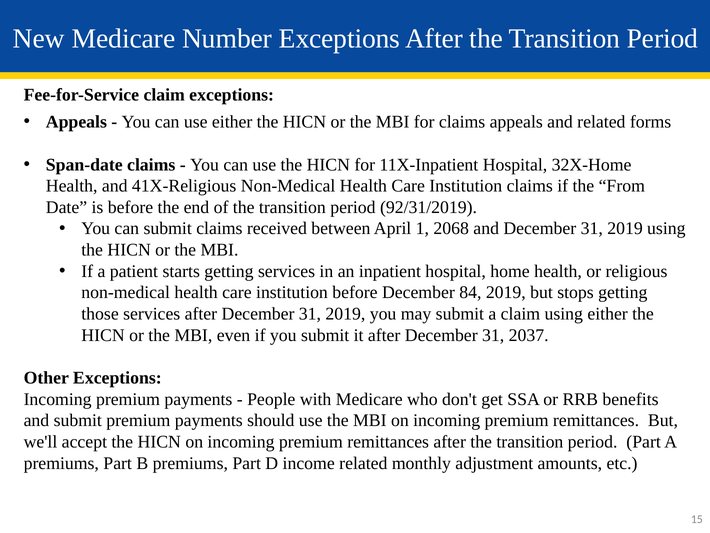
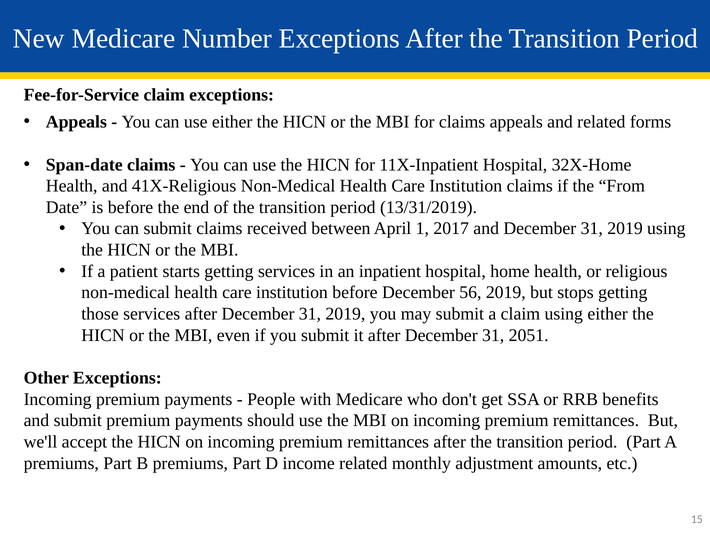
92/31/2019: 92/31/2019 -> 13/31/2019
2068: 2068 -> 2017
84: 84 -> 56
2037: 2037 -> 2051
